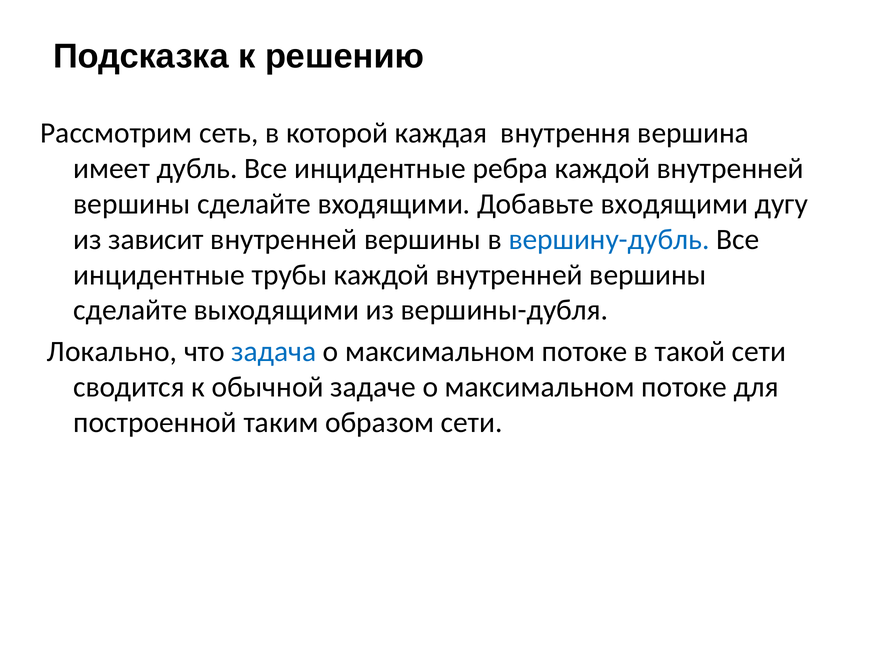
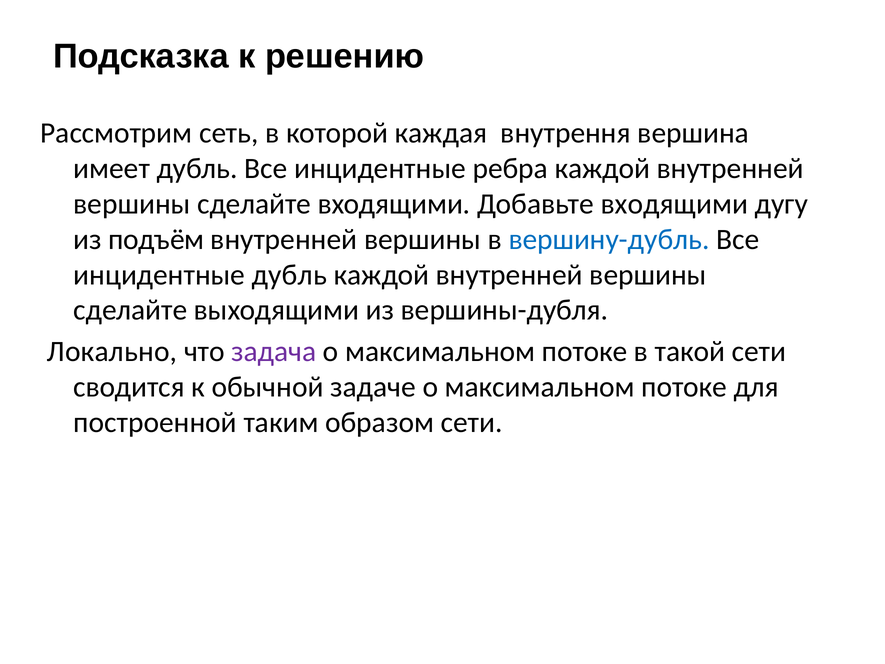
зависит: зависит -> подъём
инцидентные трубы: трубы -> дубль
задача colour: blue -> purple
